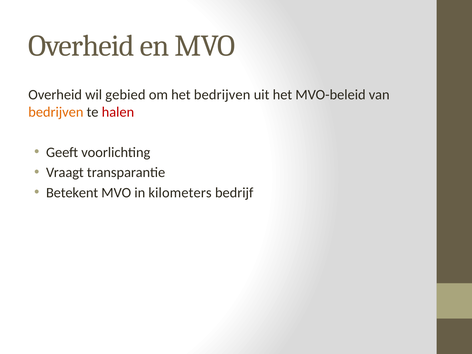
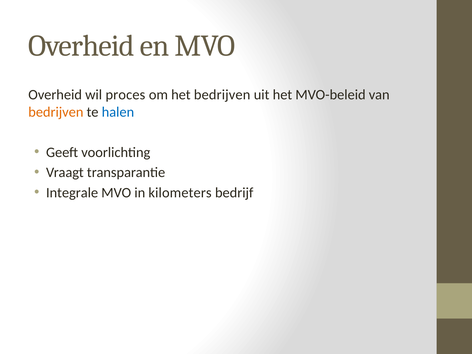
gebied: gebied -> proces
halen colour: red -> blue
Betekent: Betekent -> Integrale
